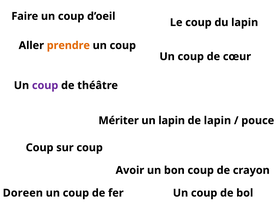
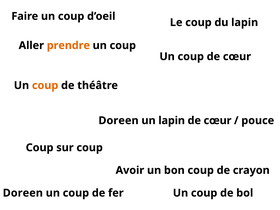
coup at (45, 85) colour: purple -> orange
Mériter at (119, 121): Mériter -> Doreen
lapin at (217, 121): lapin -> cœur
